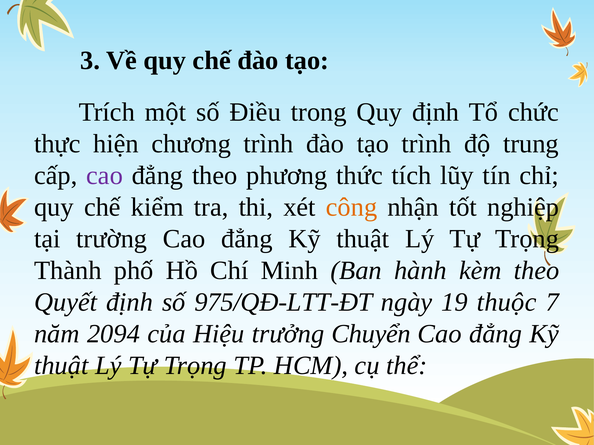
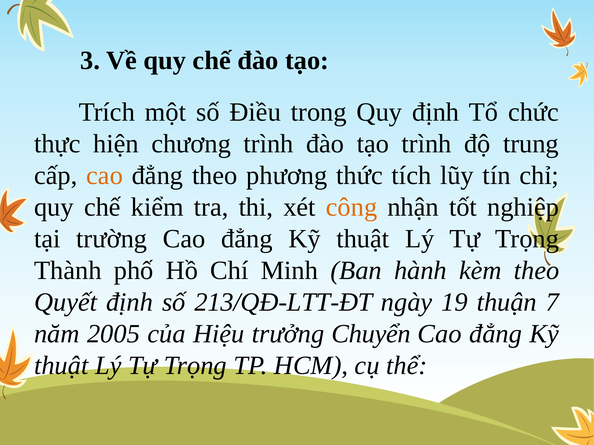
cao at (105, 176) colour: purple -> orange
975/QĐ-LTT-ĐT: 975/QĐ-LTT-ĐT -> 213/QĐ-LTT-ĐT
thuộc: thuộc -> thuận
2094: 2094 -> 2005
